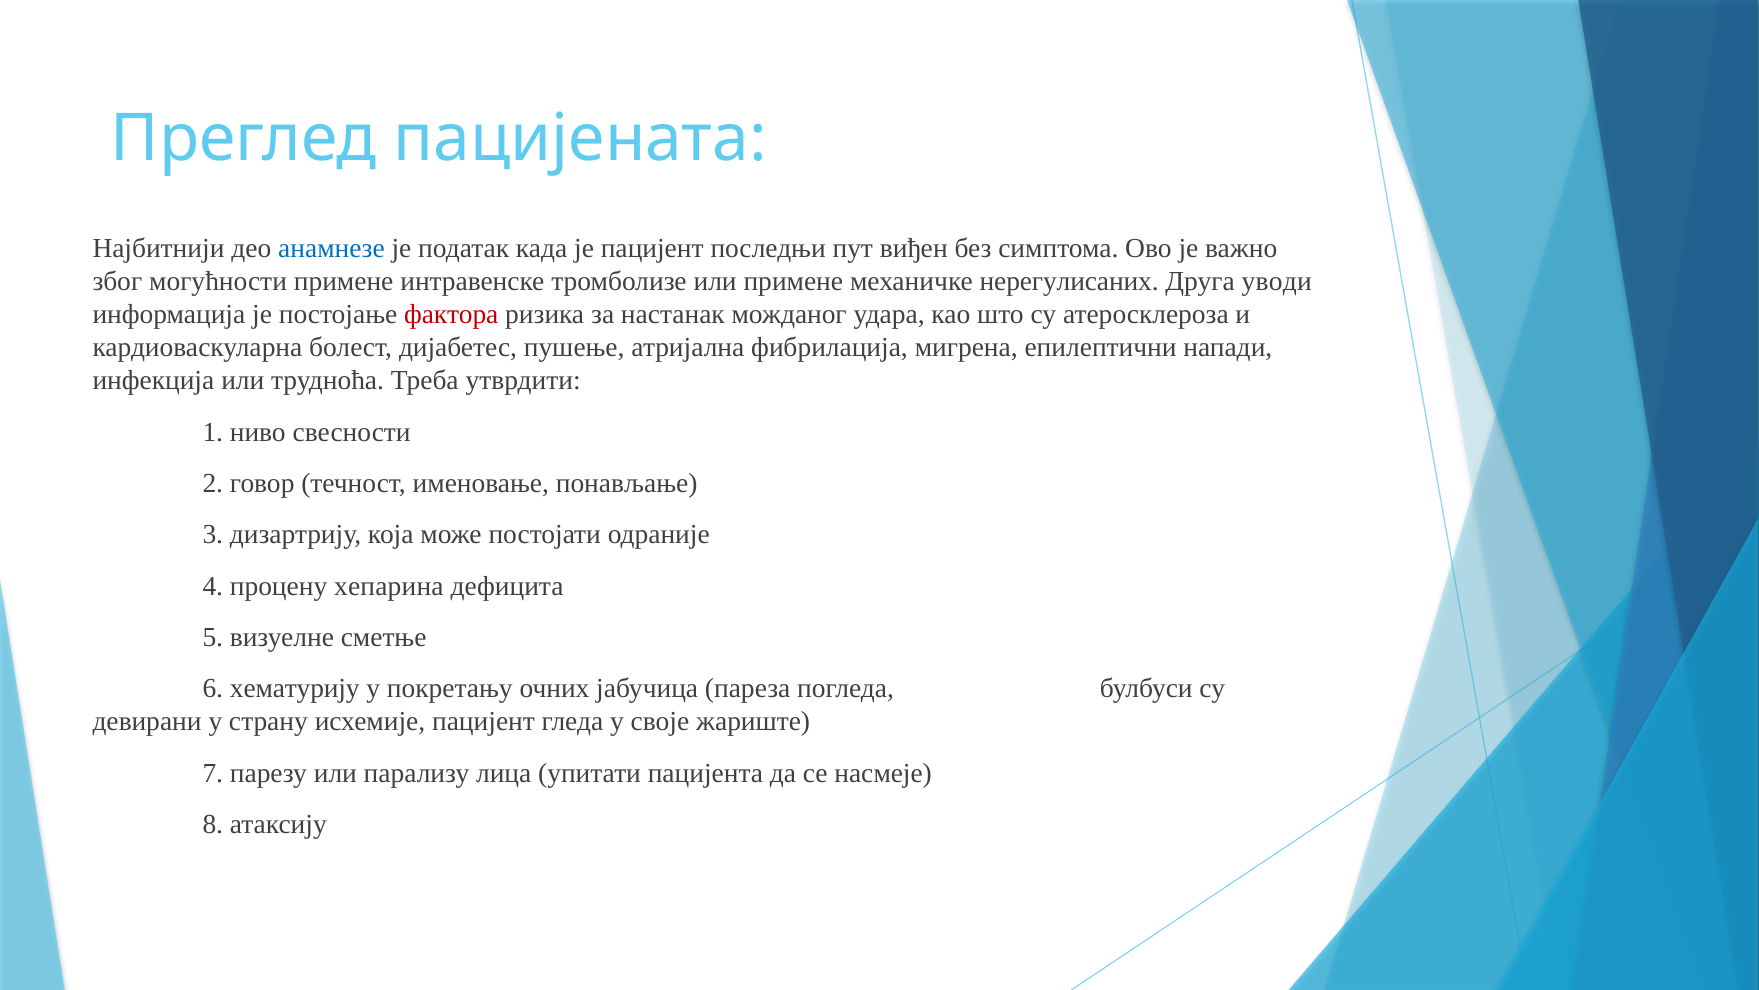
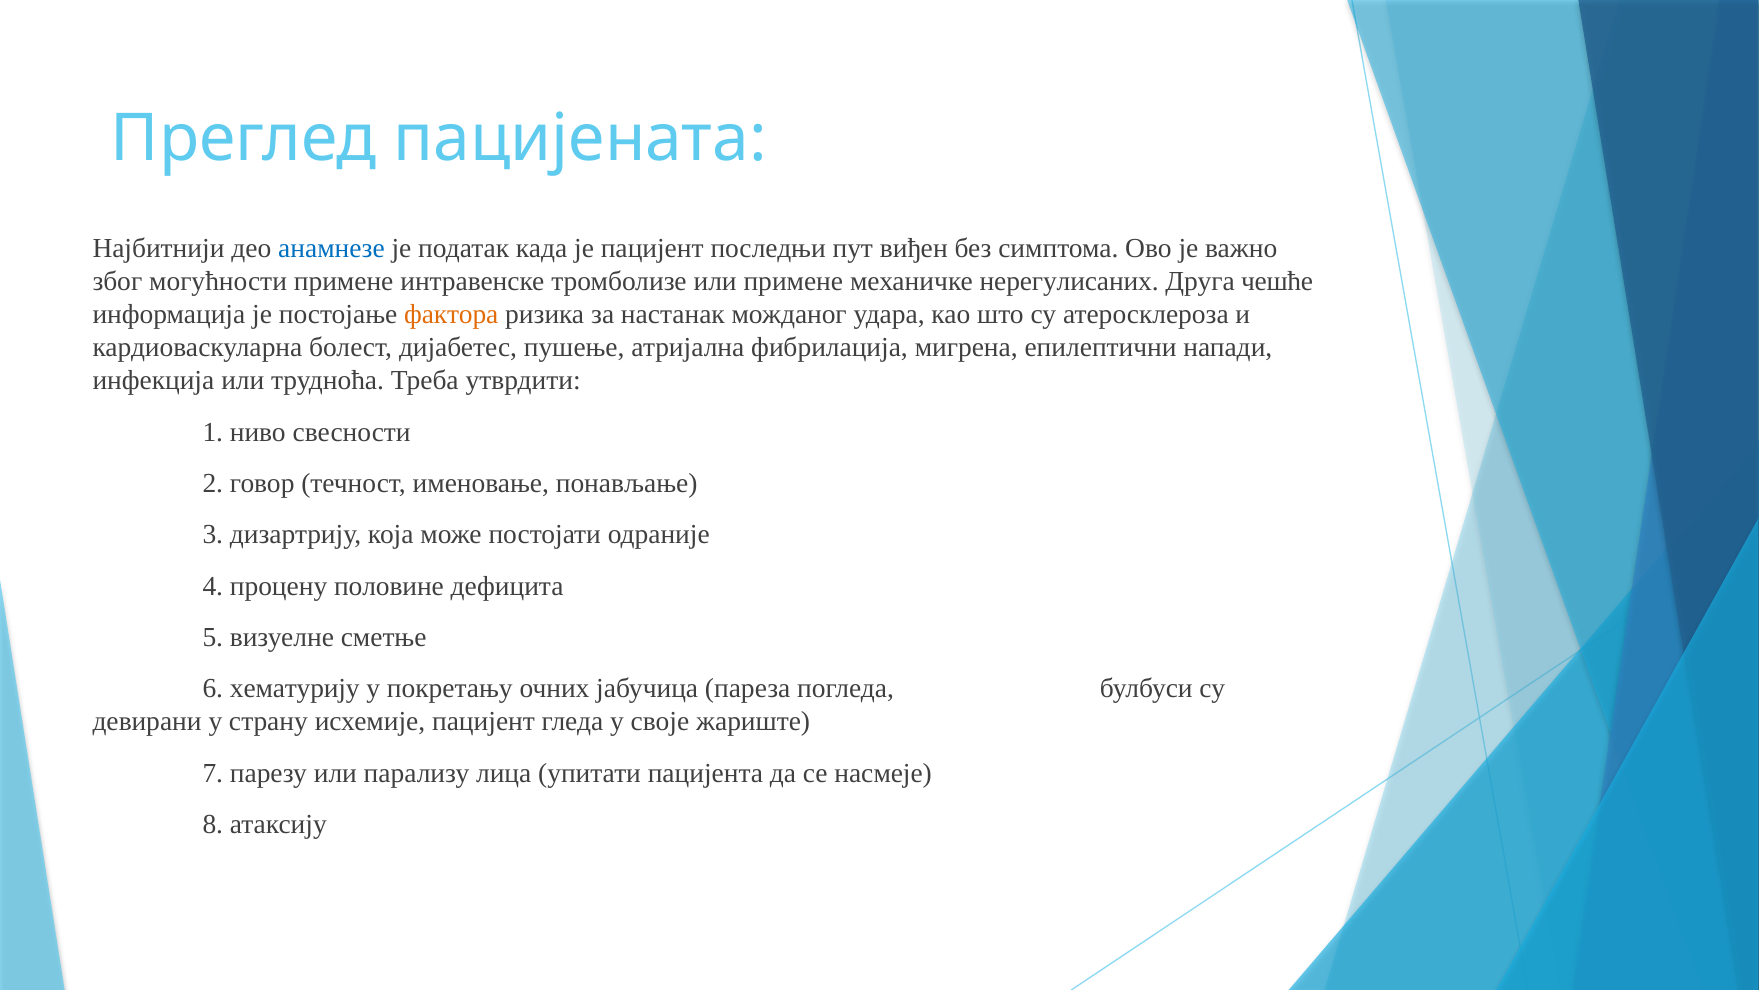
уводи: уводи -> чешће
фактора colour: red -> orange
хепарина: хепарина -> половине
